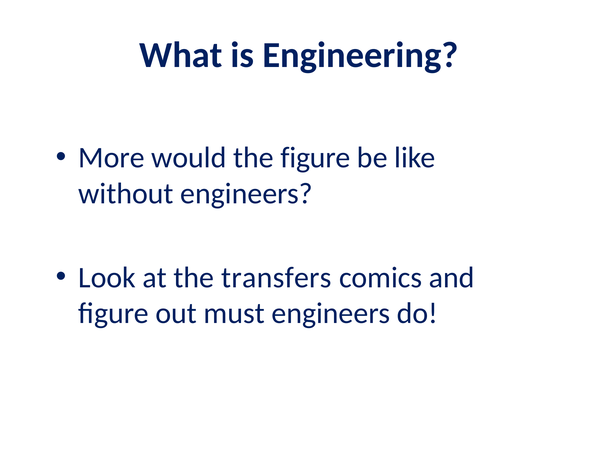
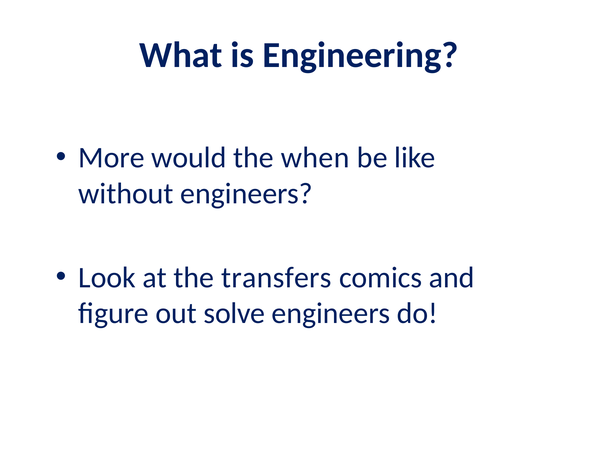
the figure: figure -> when
must: must -> solve
